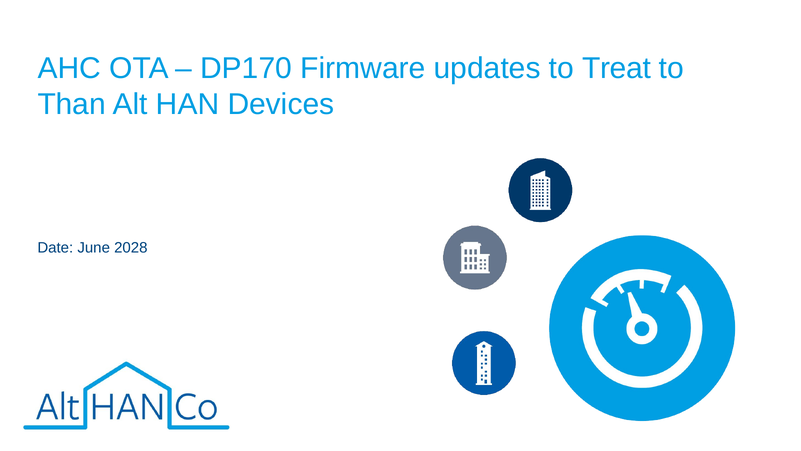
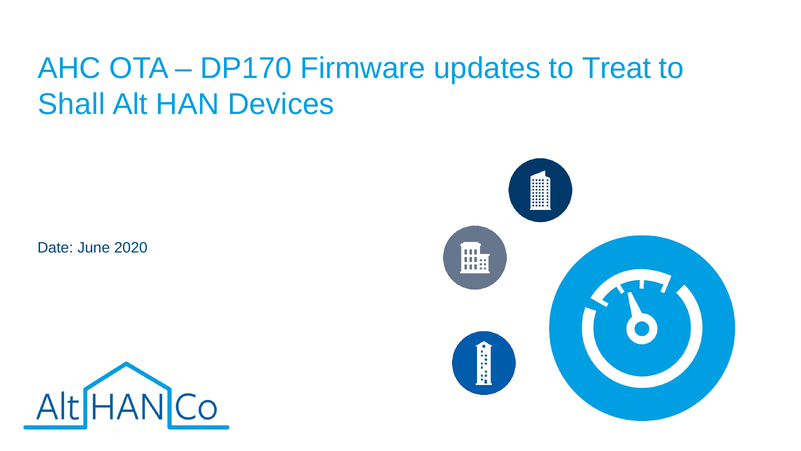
Than: Than -> Shall
2028: 2028 -> 2020
